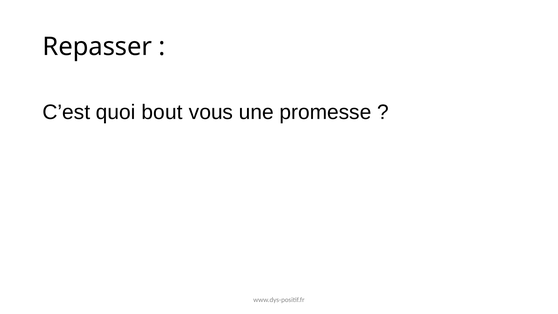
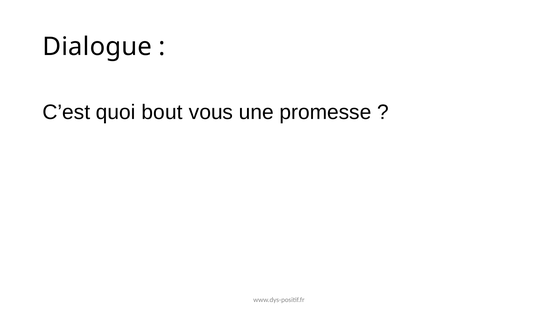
Repasser: Repasser -> Dialogue
